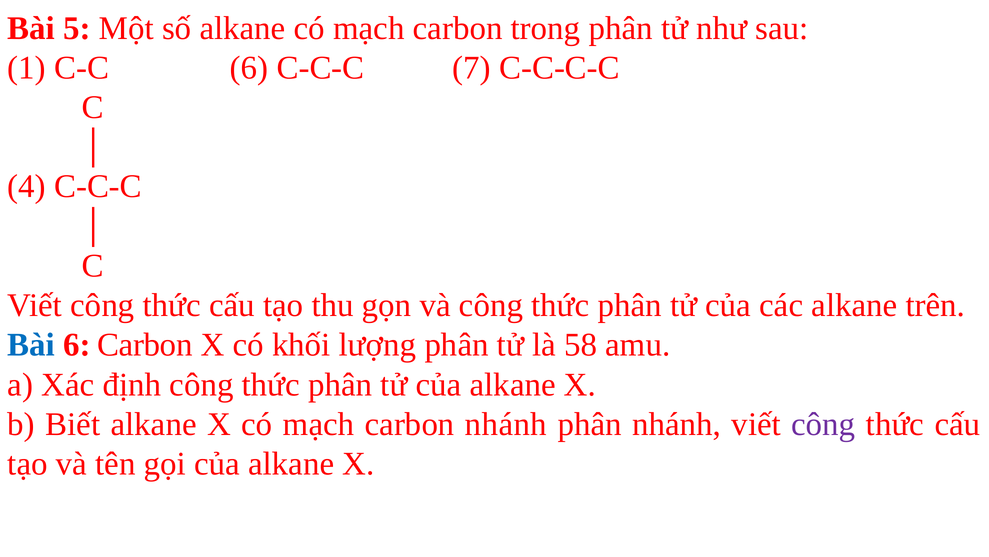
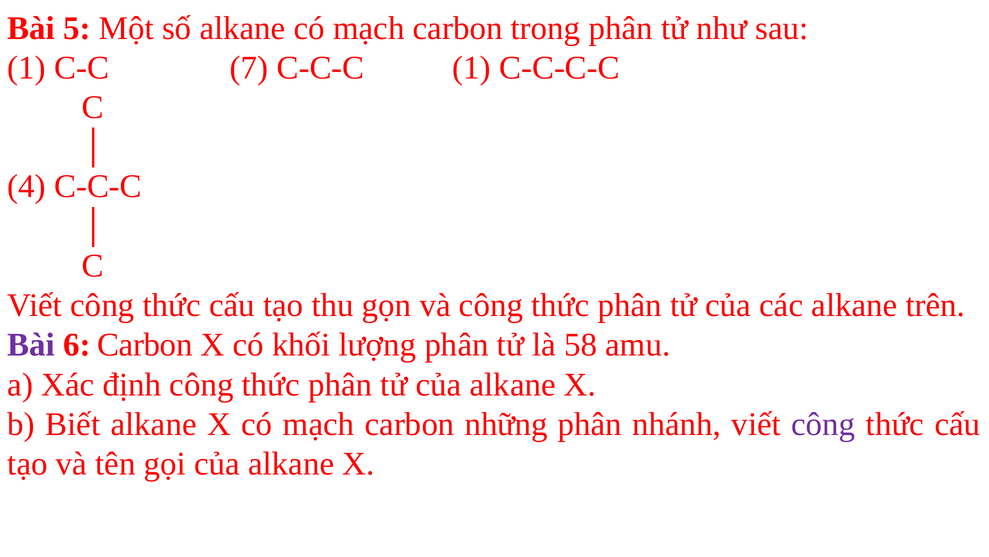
C-C 6: 6 -> 7
C-C-C 7: 7 -> 1
Bài at (31, 345) colour: blue -> purple
carbon nhánh: nhánh -> những
